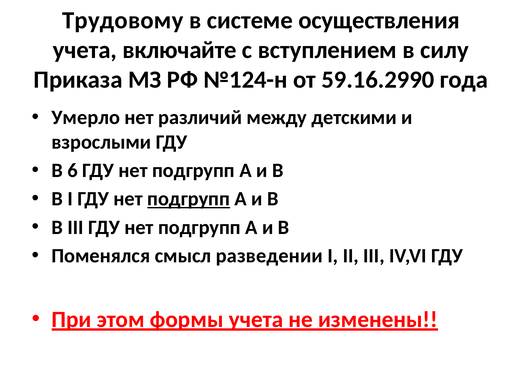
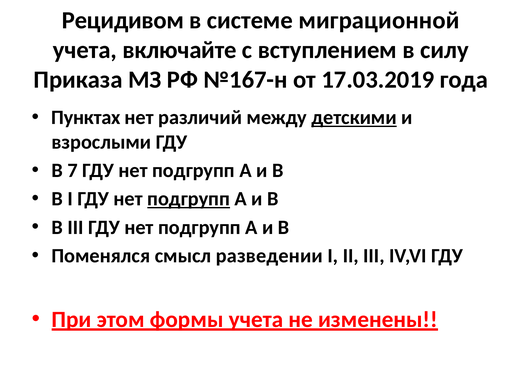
Трудовому: Трудовому -> Рецидивом
осуществления: осуществления -> миграционной
№124-н: №124-н -> №167-н
59.16.2990: 59.16.2990 -> 17.03.2019
Умерло: Умерло -> Пунктах
детскими underline: none -> present
6: 6 -> 7
